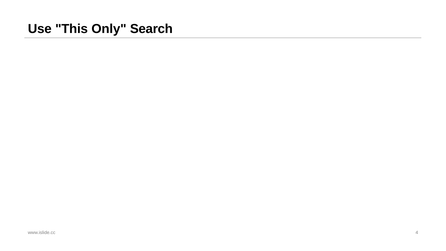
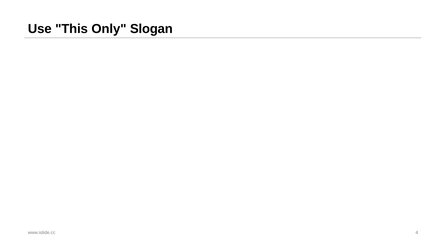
Search: Search -> Slogan
